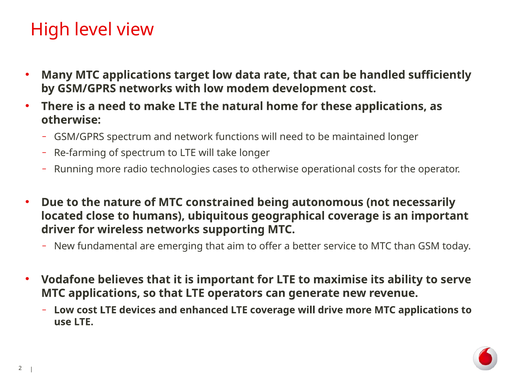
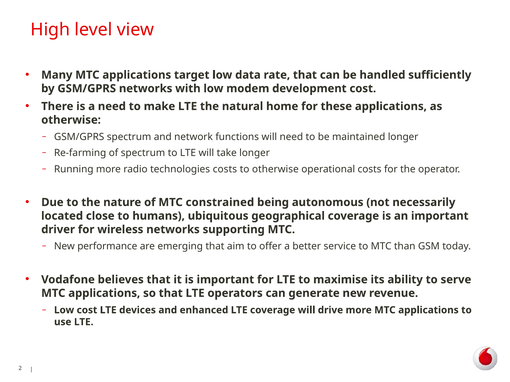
technologies cases: cases -> costs
fundamental: fundamental -> performance
